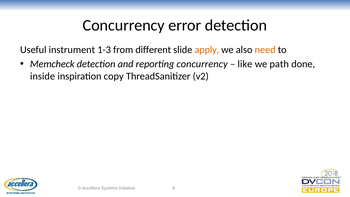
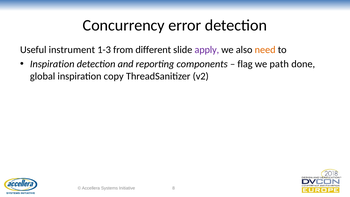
apply colour: orange -> purple
Memcheck at (52, 64): Memcheck -> Inspiration
reporting concurrency: concurrency -> components
like: like -> flag
inside: inside -> global
